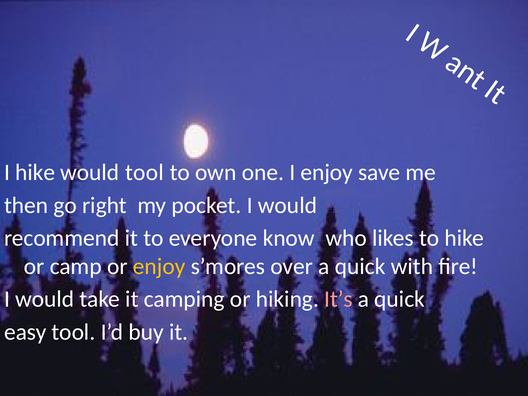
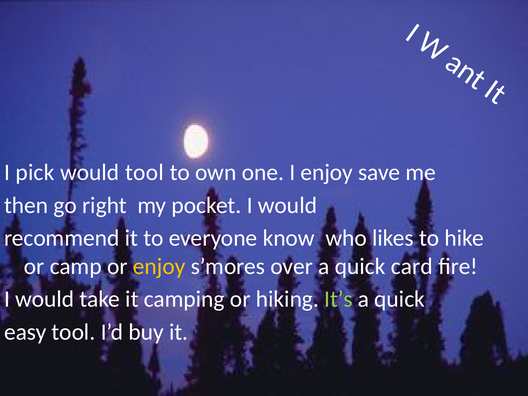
I hike: hike -> pick
with: with -> card
It’s colour: pink -> light green
